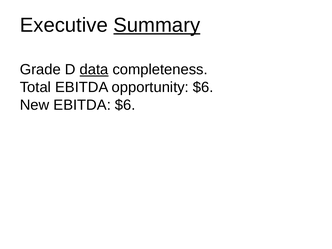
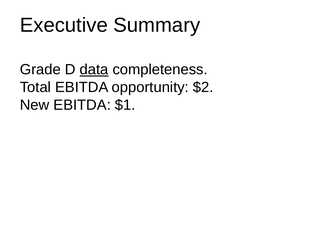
Summary underline: present -> none
opportunity $6: $6 -> $2
EBITDA $6: $6 -> $1
